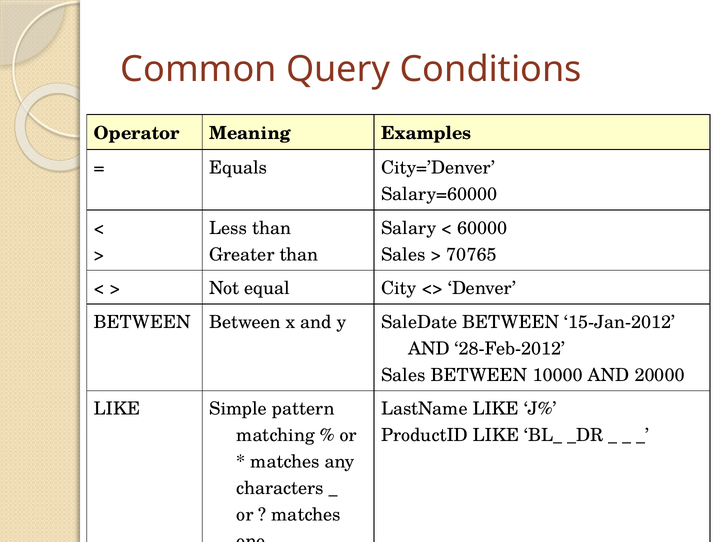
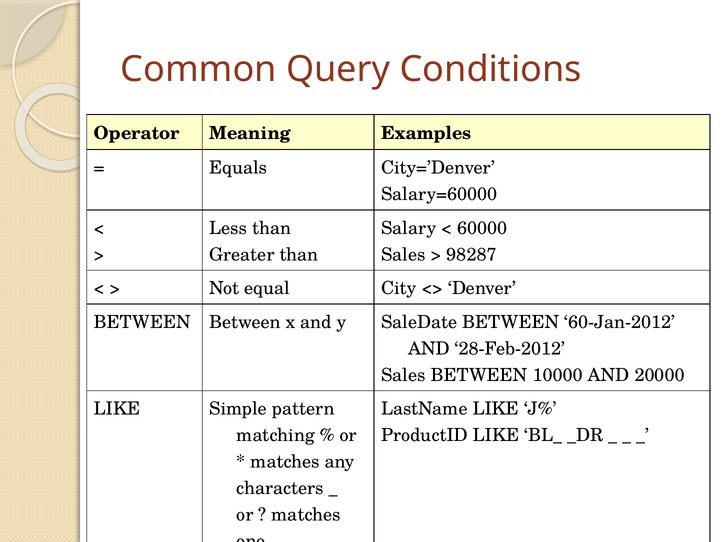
70765: 70765 -> 98287
15-Jan-2012: 15-Jan-2012 -> 60-Jan-2012
